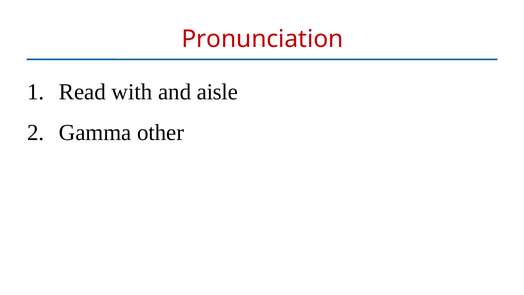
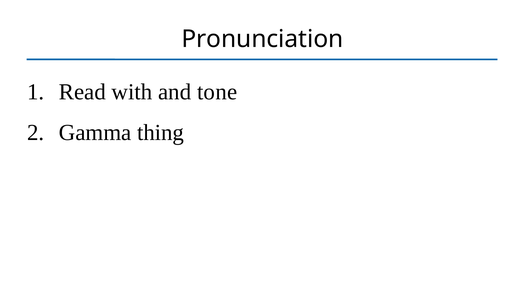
Pronunciation colour: red -> black
aisle: aisle -> tone
other: other -> thing
